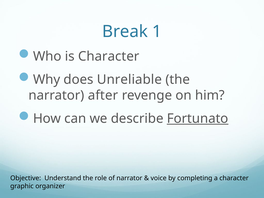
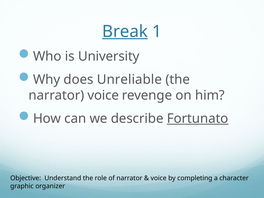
Break underline: none -> present
is Character: Character -> University
narrator after: after -> voice
